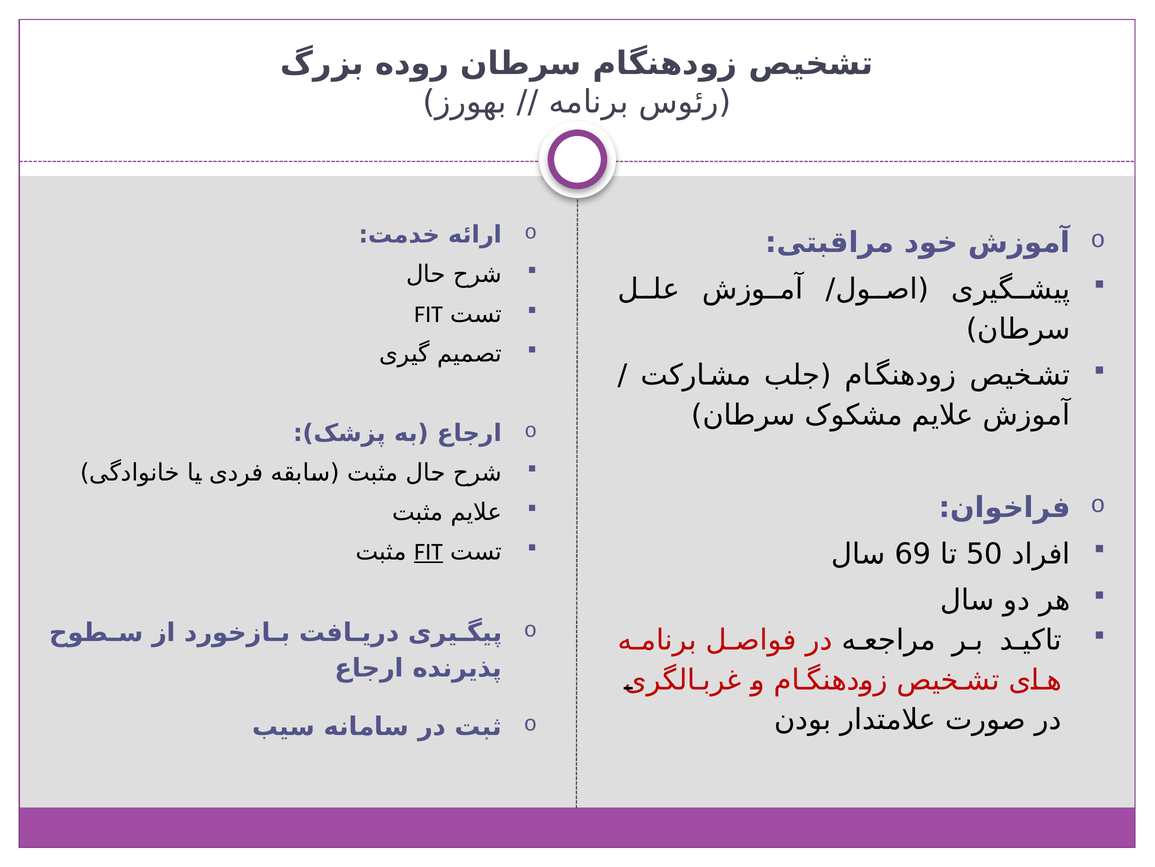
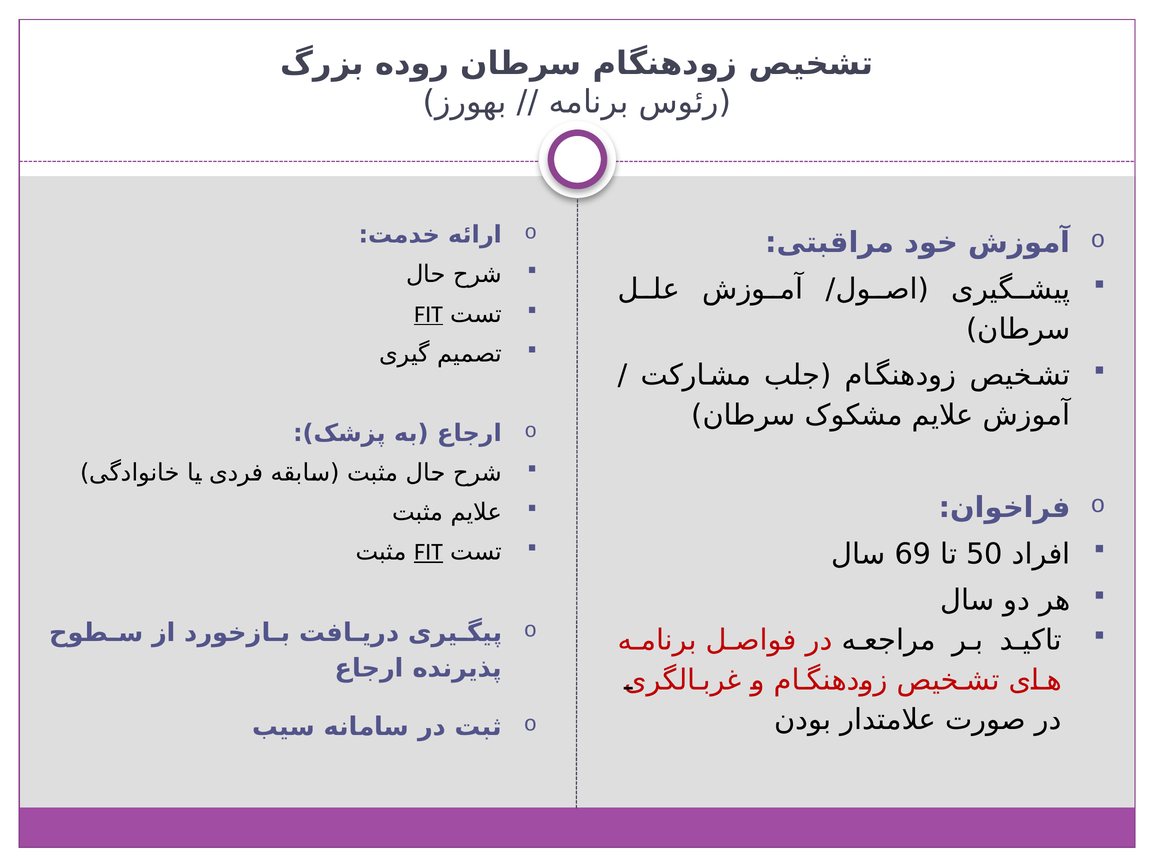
FIT at (429, 314) underline: none -> present
